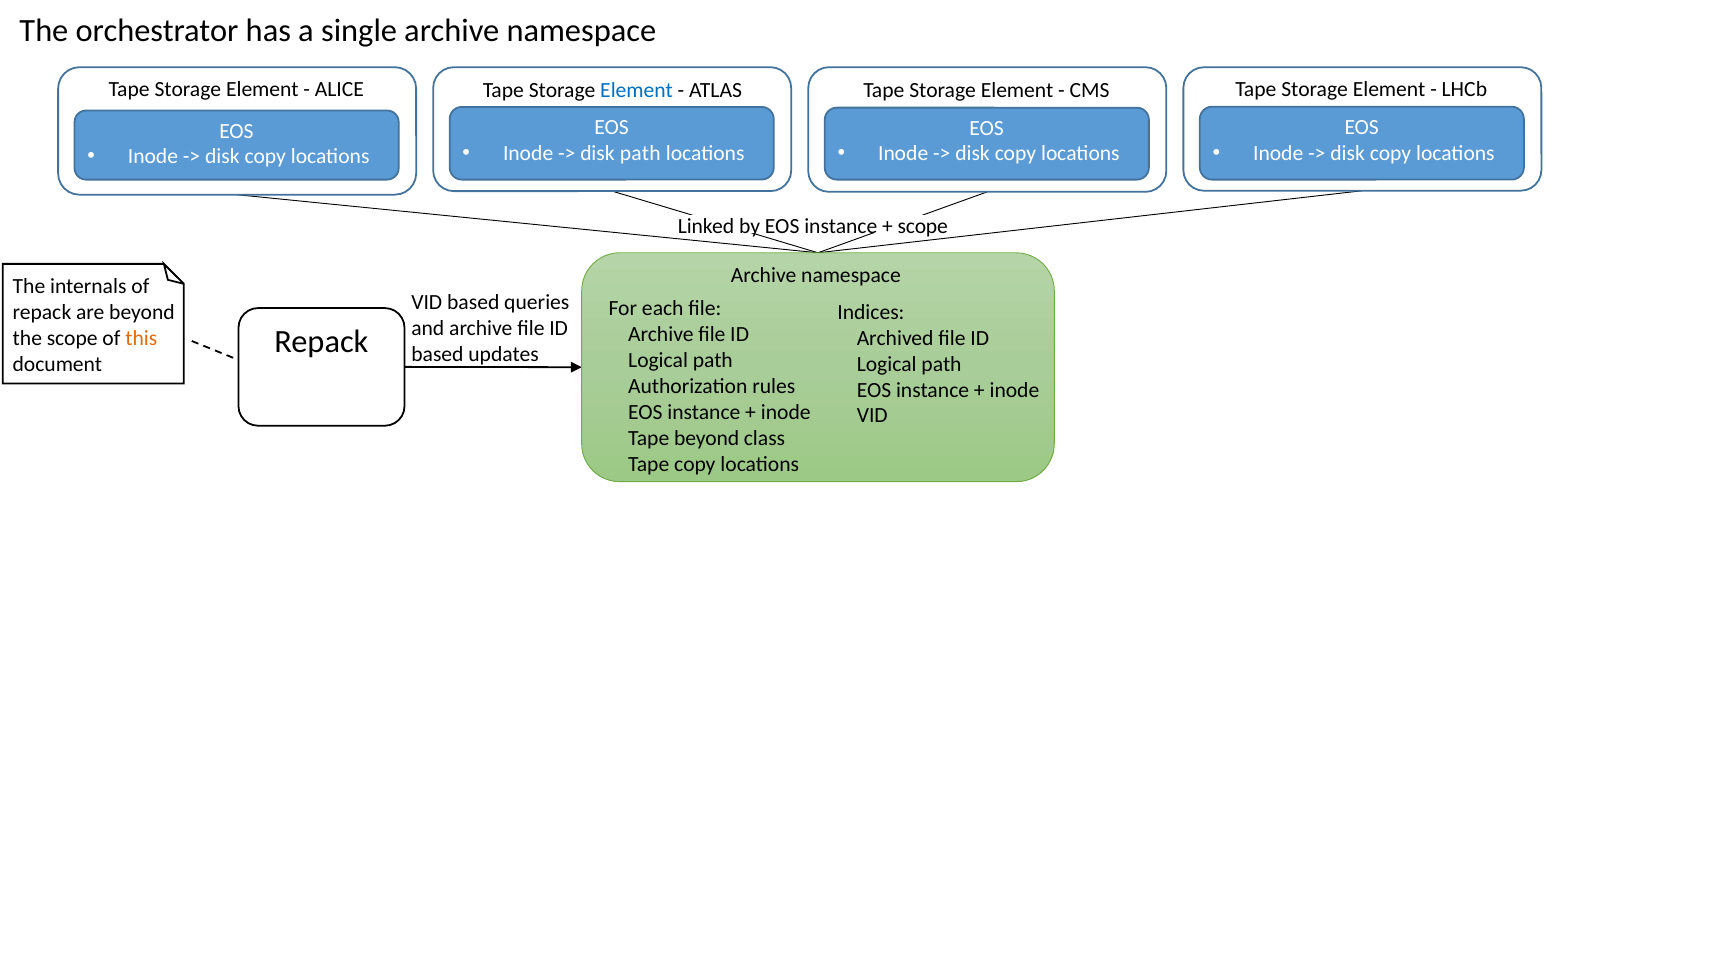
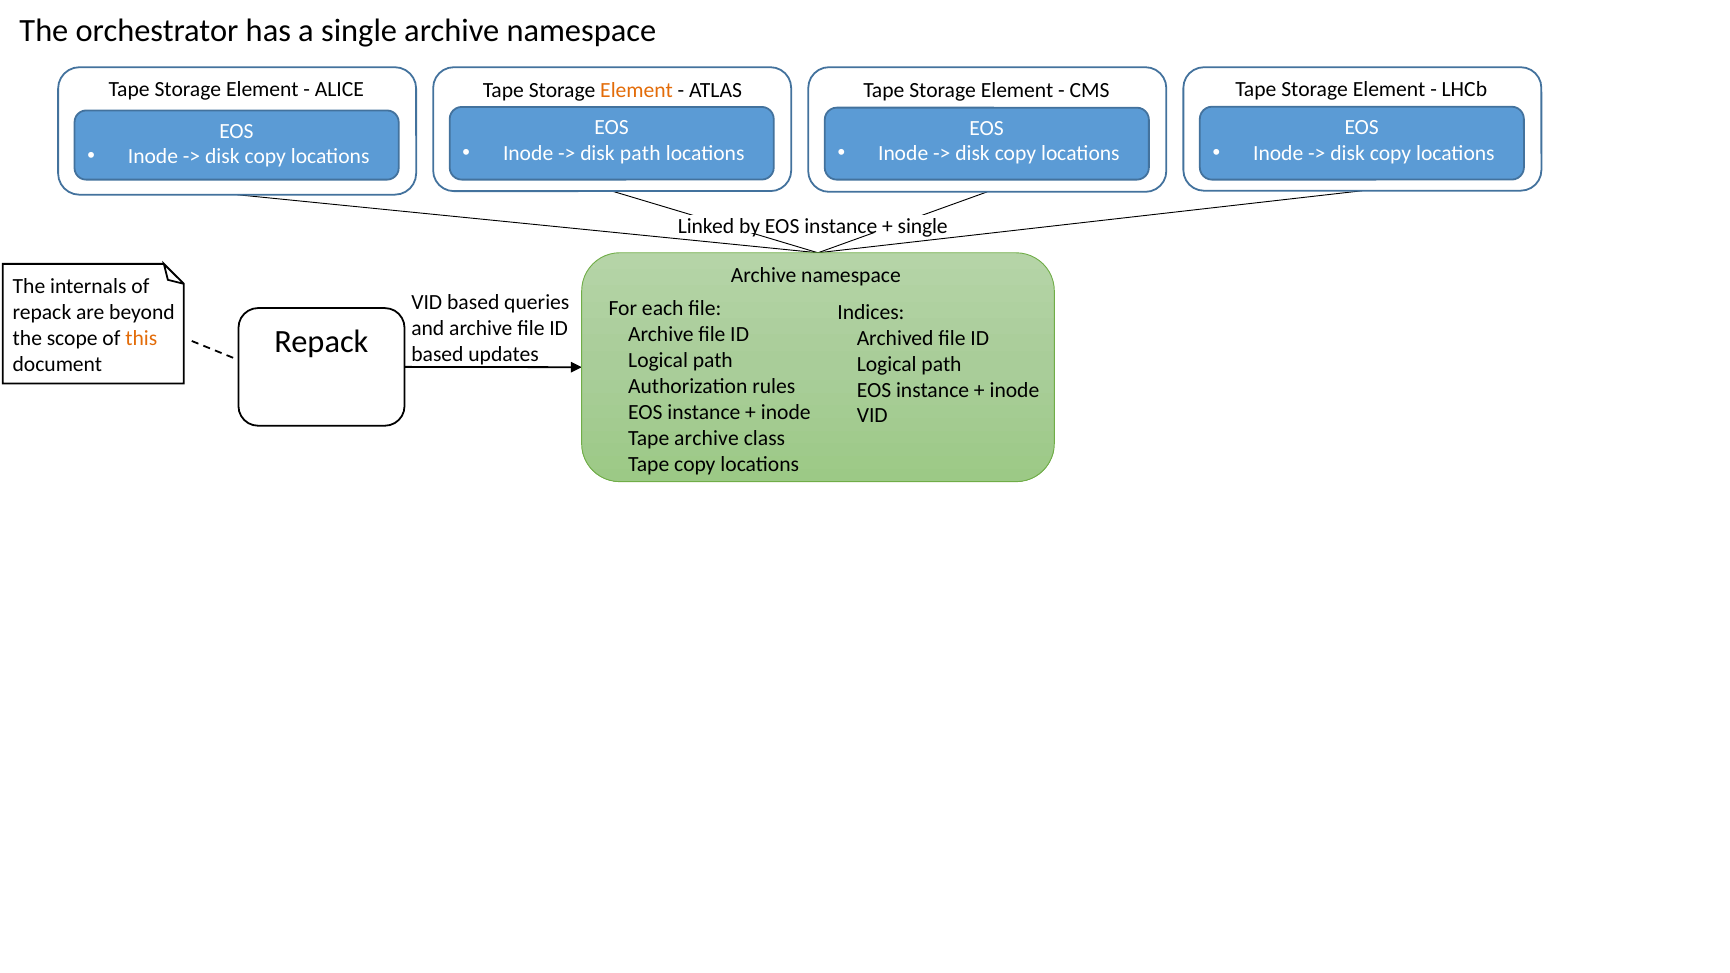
Element at (637, 91) colour: blue -> orange
scope at (923, 227): scope -> single
Tape beyond: beyond -> archive
